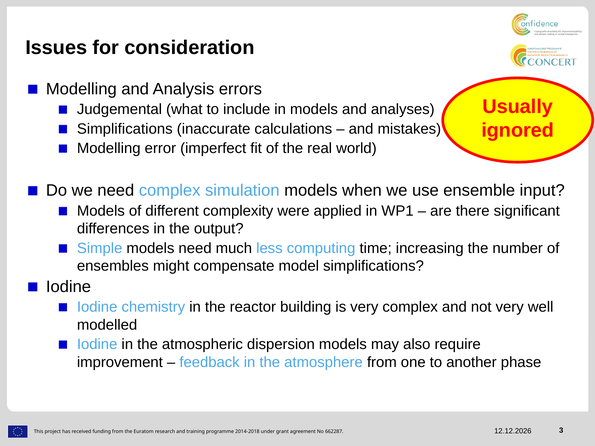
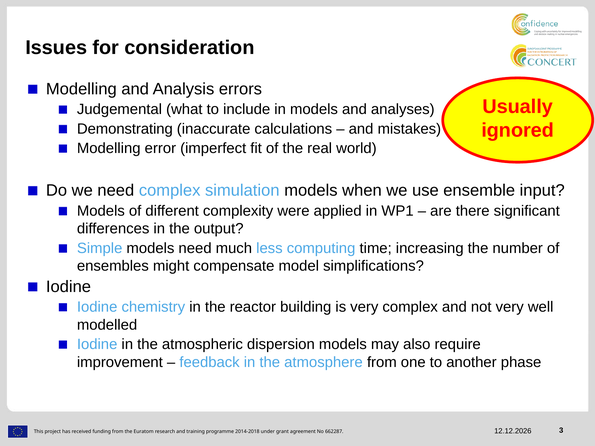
Simplifications at (125, 129): Simplifications -> Demonstrating
